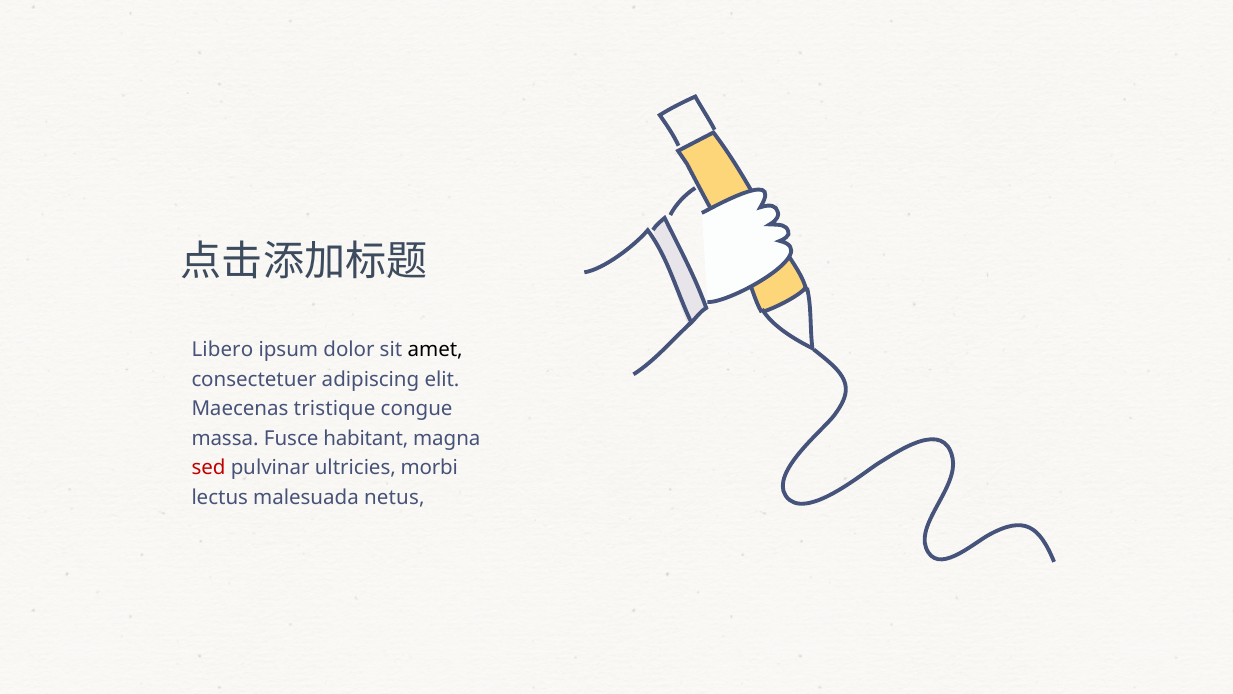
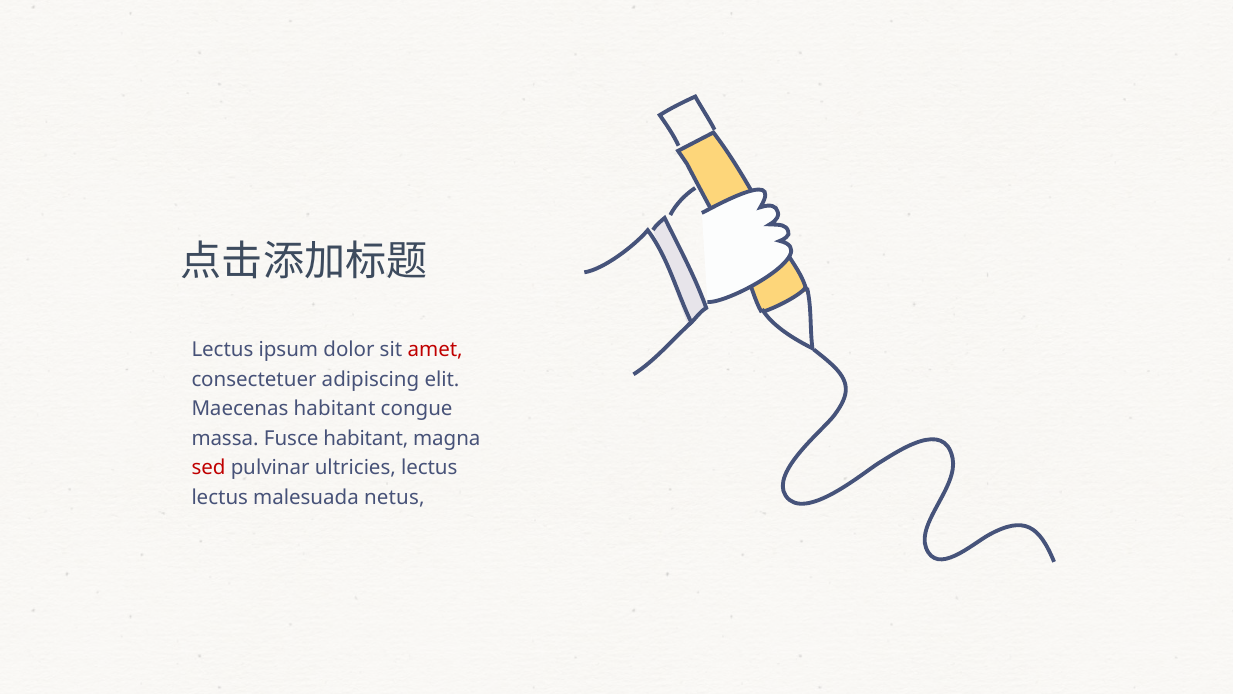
Libero at (222, 350): Libero -> Lectus
amet colour: black -> red
Maecenas tristique: tristique -> habitant
ultricies morbi: morbi -> lectus
